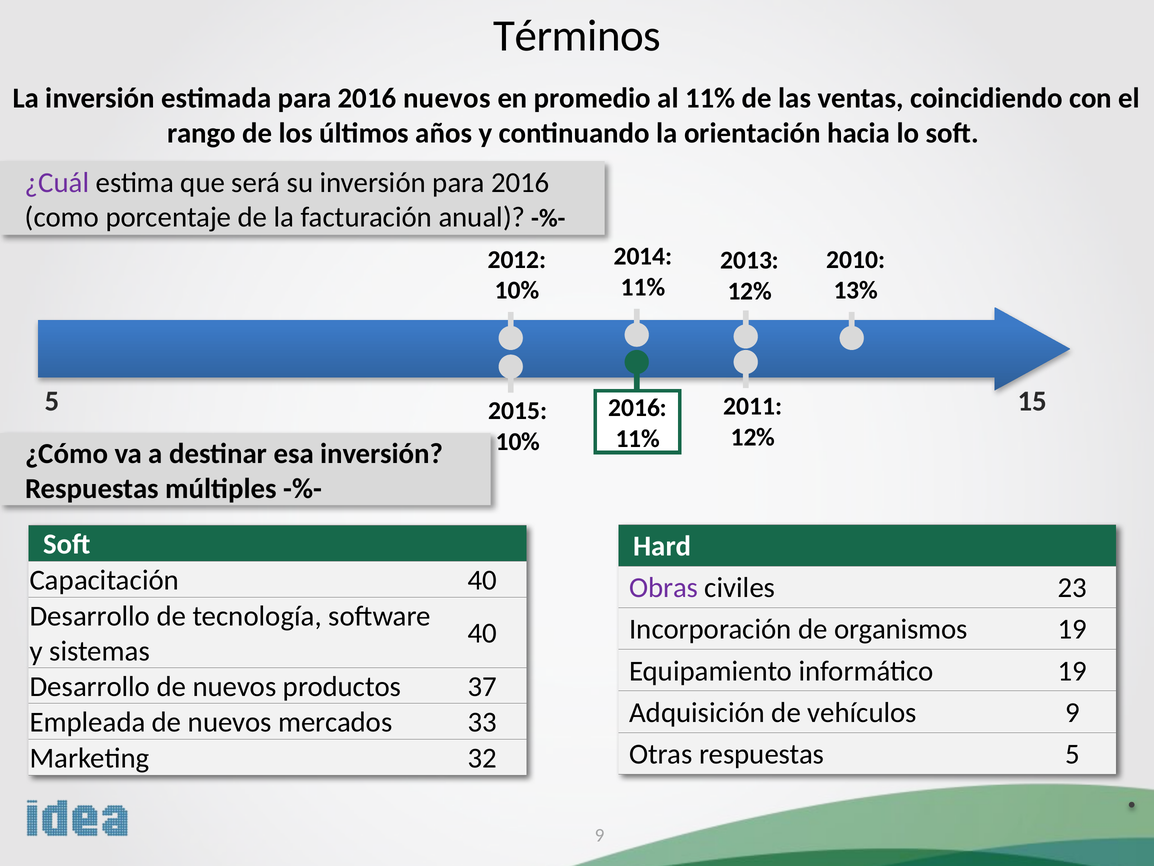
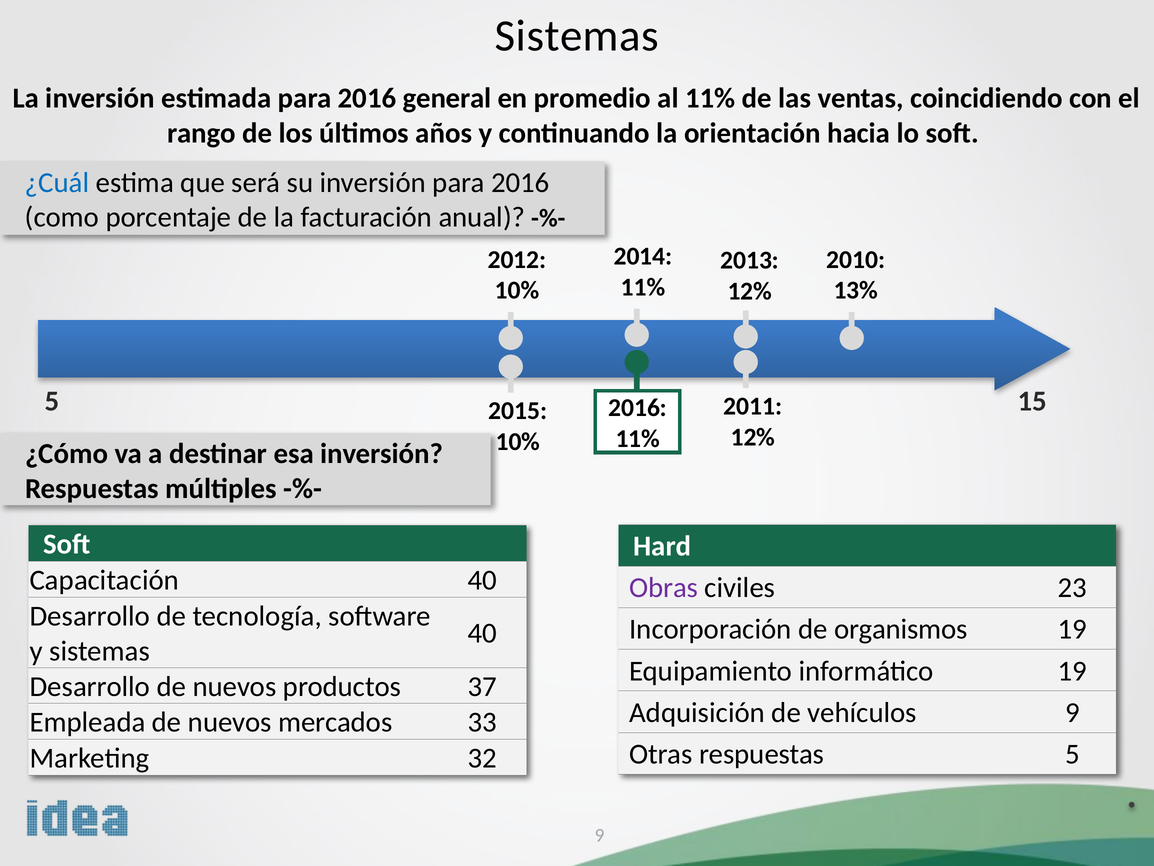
Términos at (577, 36): Términos -> Sistemas
2016 nuevos: nuevos -> general
¿Cuál colour: purple -> blue
